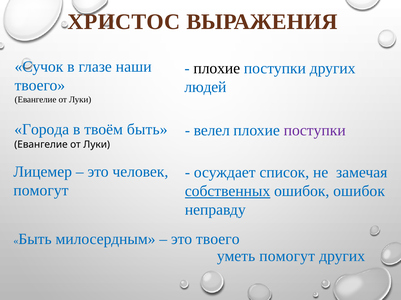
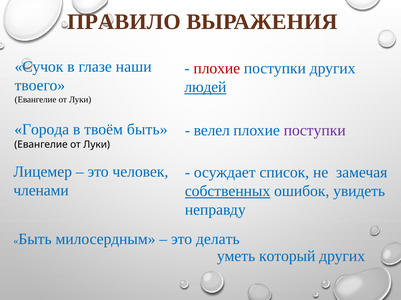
ХРИСТОС: ХРИСТОС -> ПРАВИЛО
плохие at (217, 69) colour: black -> red
людей underline: none -> present
помогут at (41, 191): помогут -> членами
ошибок ошибок: ошибок -> увидеть
это твоего: твоего -> делать
уметь помогут: помогут -> который
